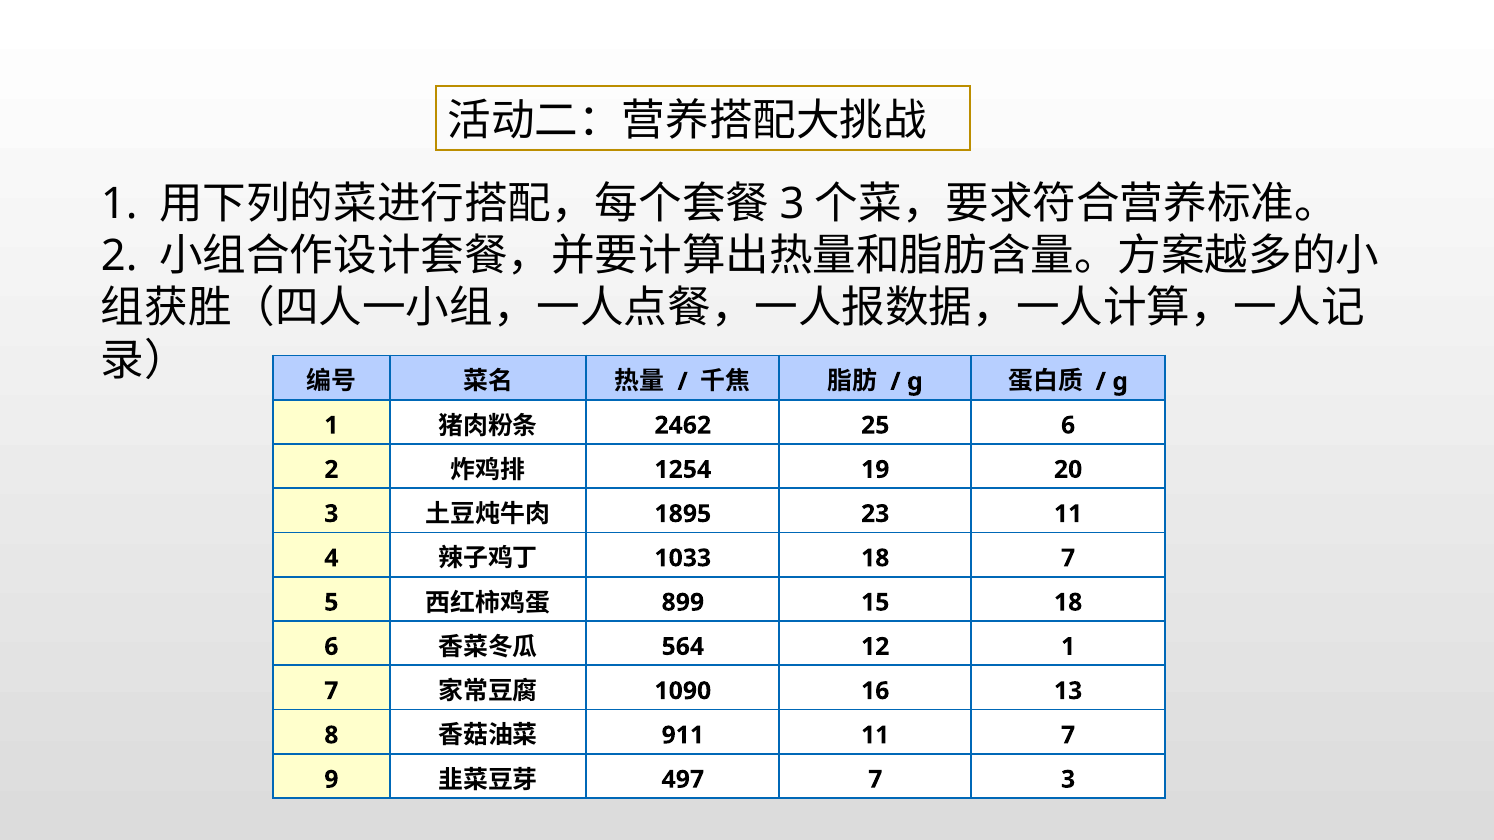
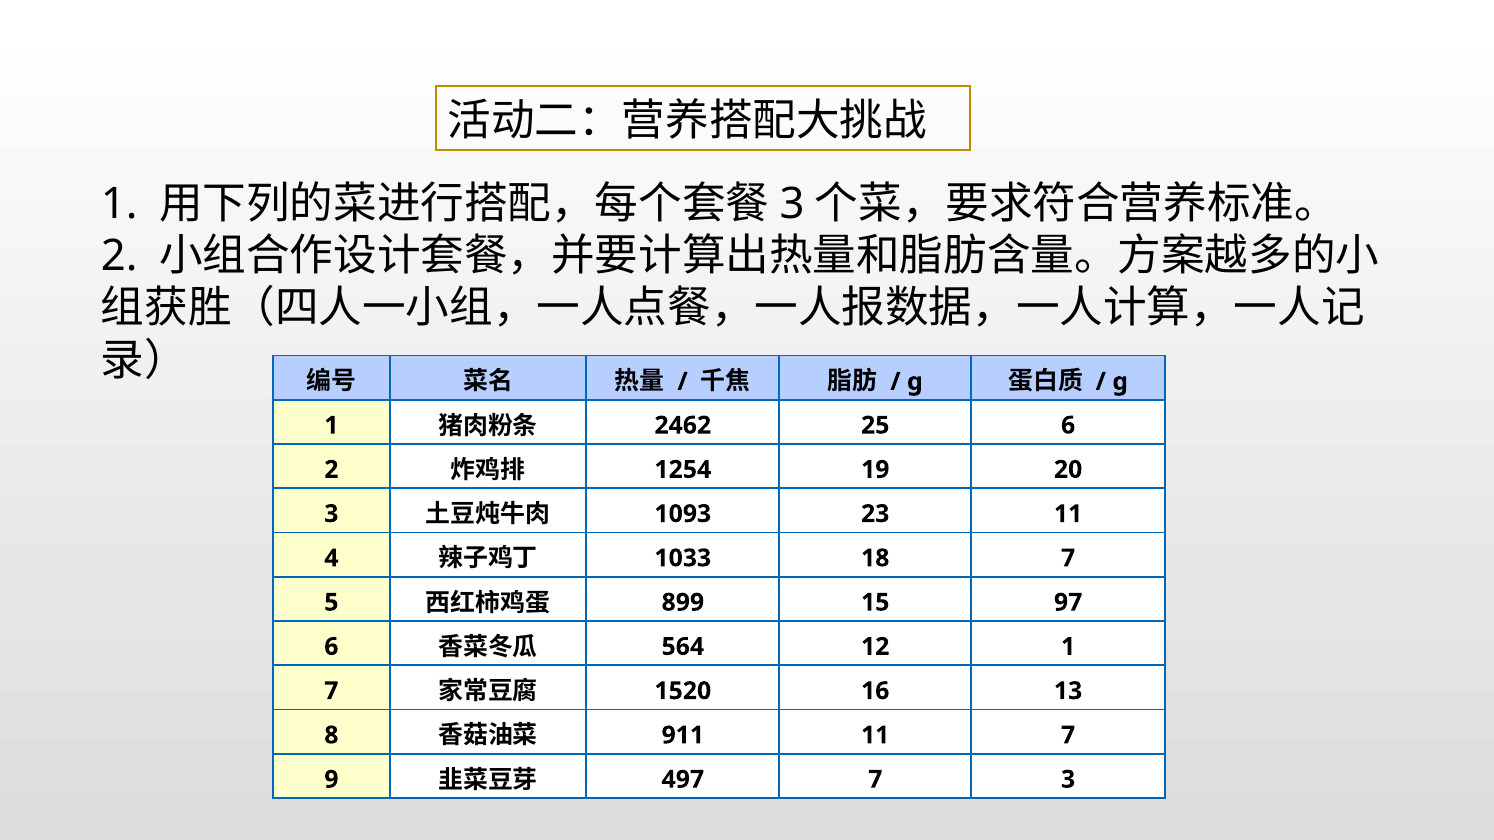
1895: 1895 -> 1093
15 18: 18 -> 97
1090: 1090 -> 1520
